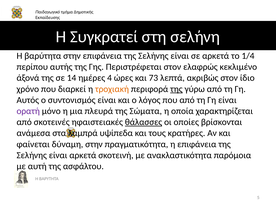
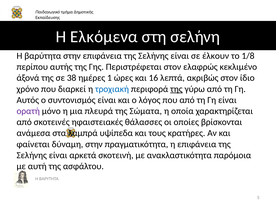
Συγκρατεί: Συγκρατεί -> Ελκόμενα
σε αρκετά: αρκετά -> έλκουν
1/4: 1/4 -> 1/8
14: 14 -> 38
4: 4 -> 1
73: 73 -> 16
τροχιακή colour: orange -> blue
θάλασσες underline: present -> none
